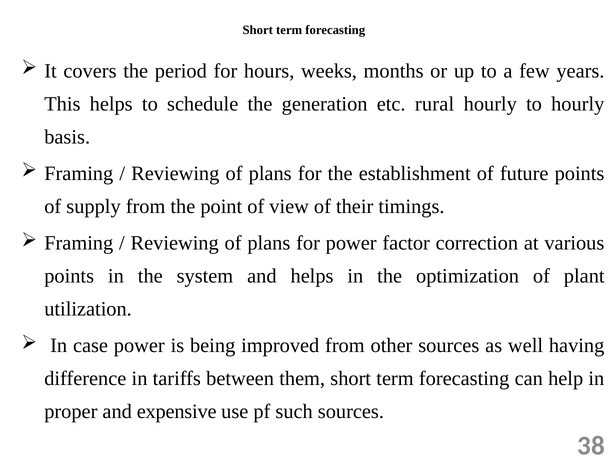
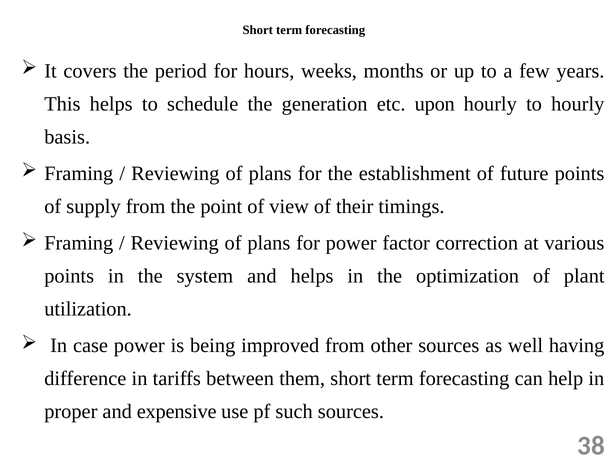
rural: rural -> upon
